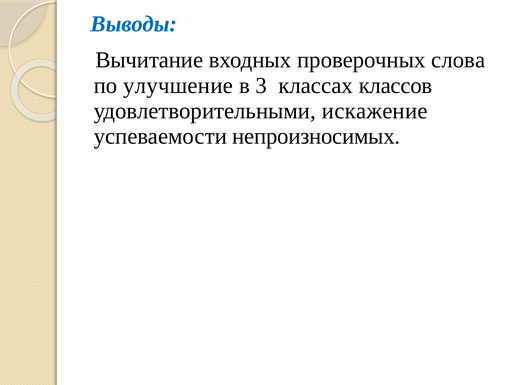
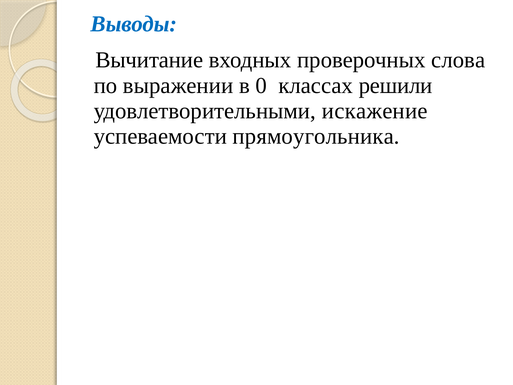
улучшение: улучшение -> выражении
3: 3 -> 0
классов: классов -> решили
непроизносимых: непроизносимых -> прямоугольника
